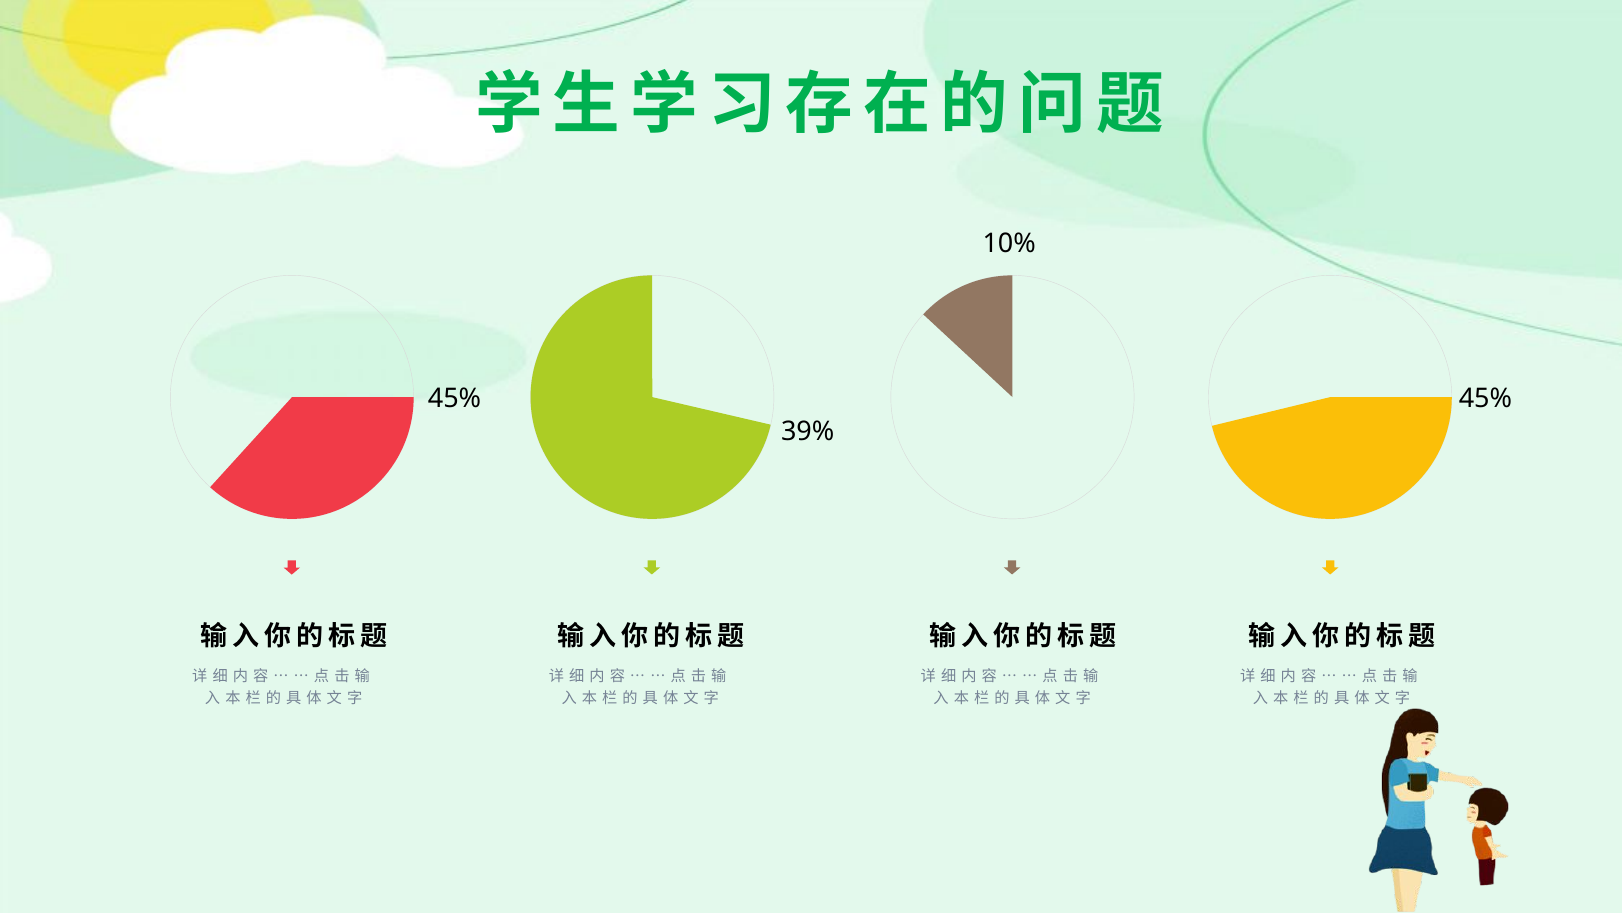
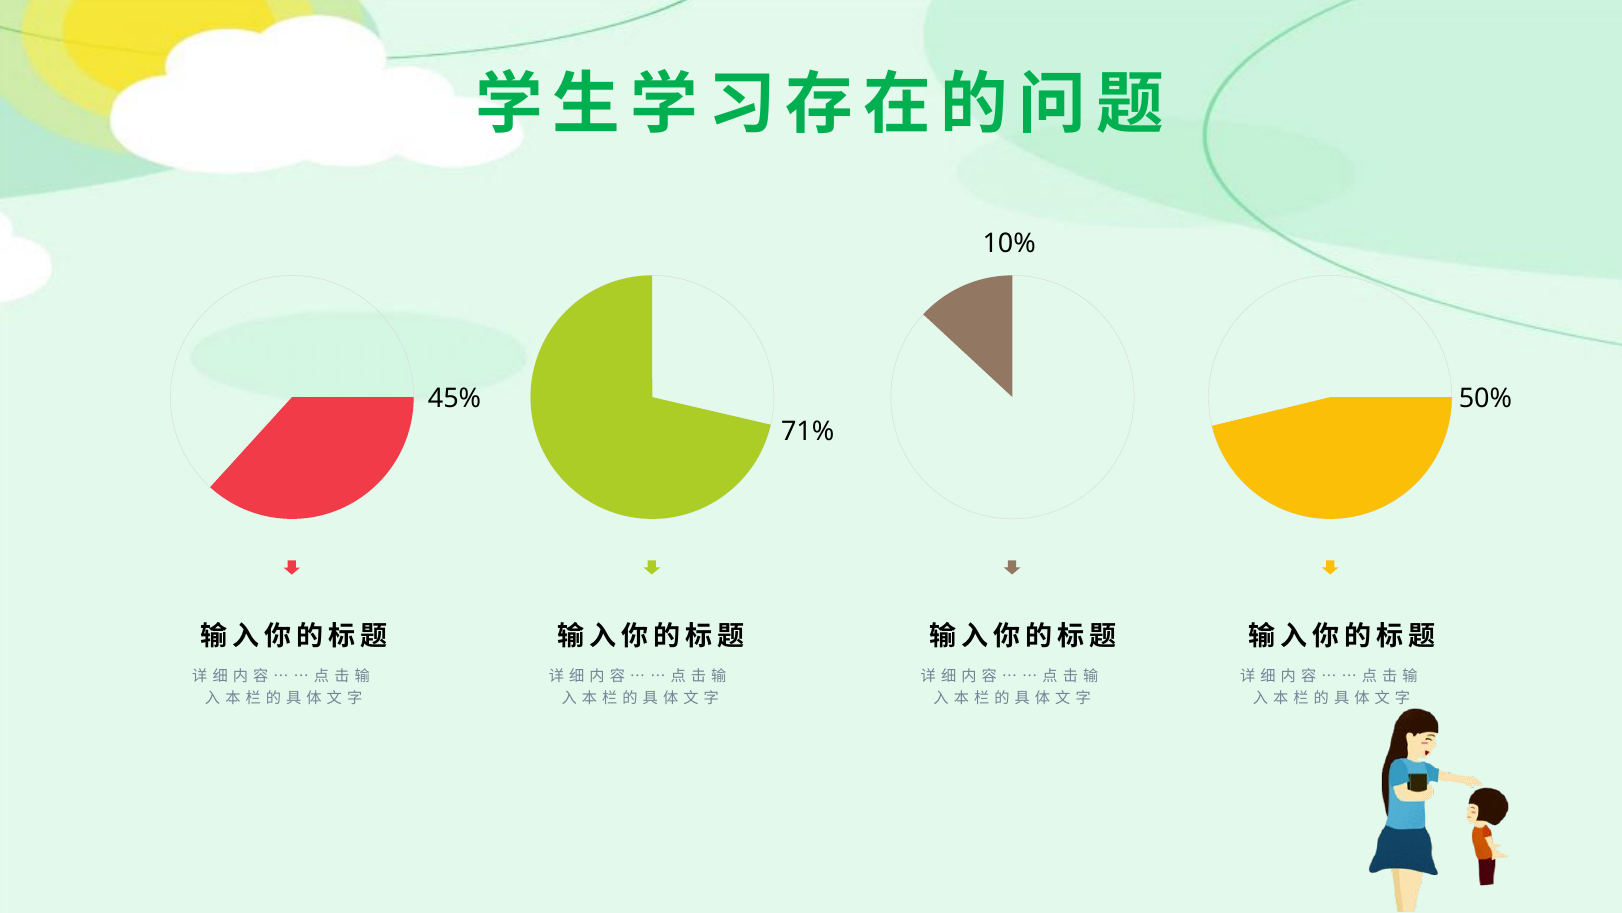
45% at (1485, 398): 45% -> 50%
39%: 39% -> 71%
